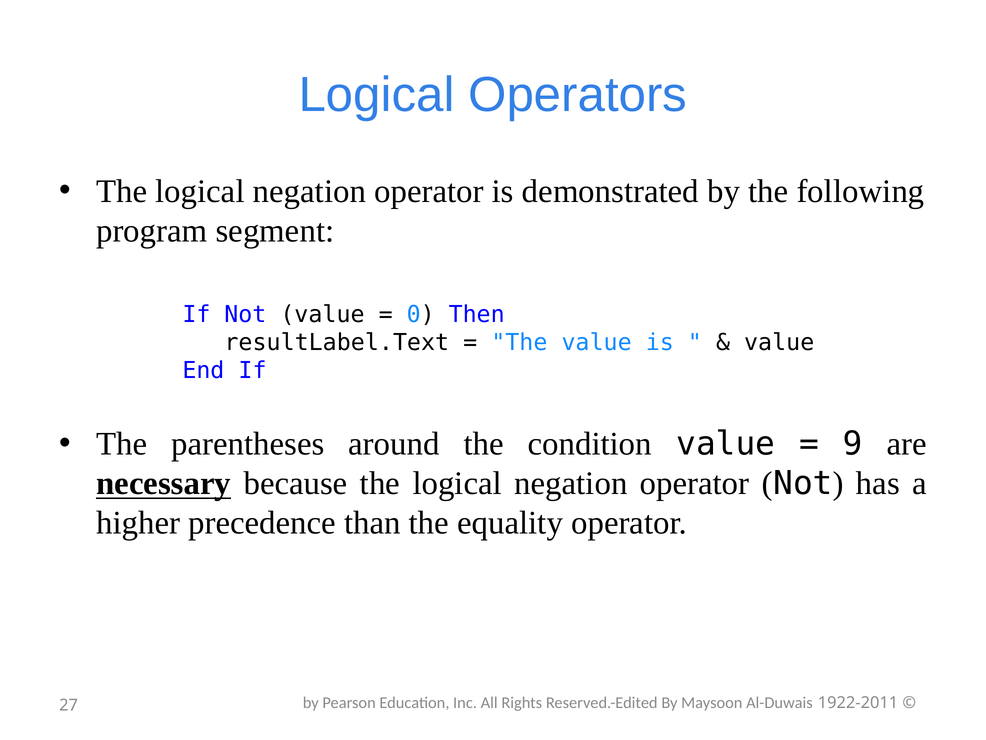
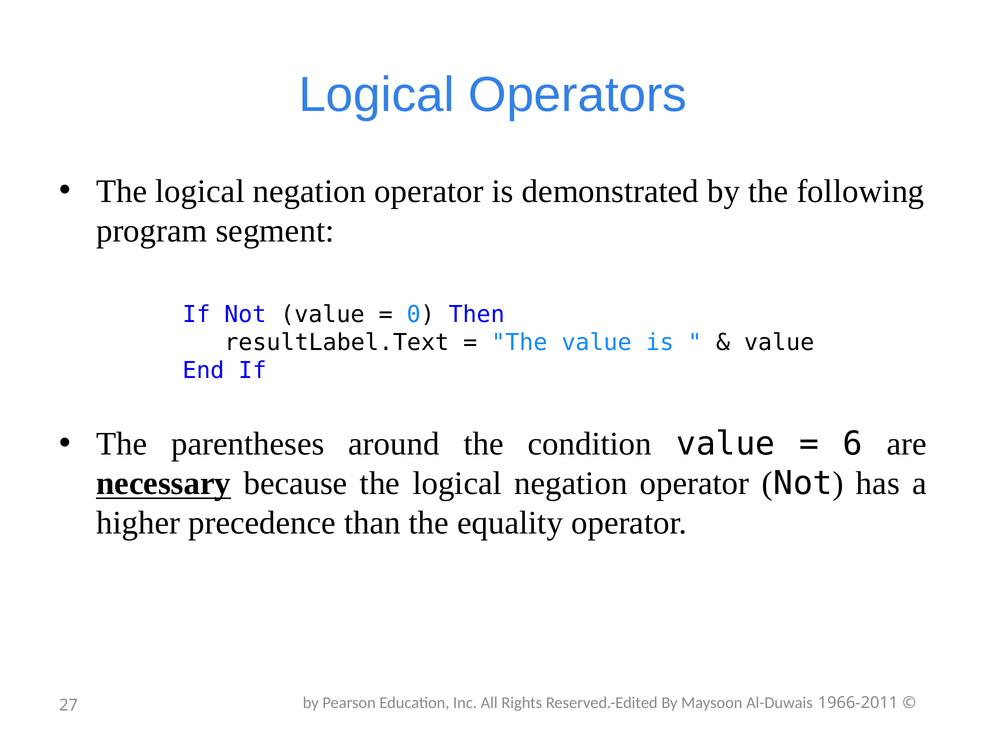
9: 9 -> 6
1922-2011: 1922-2011 -> 1966-2011
